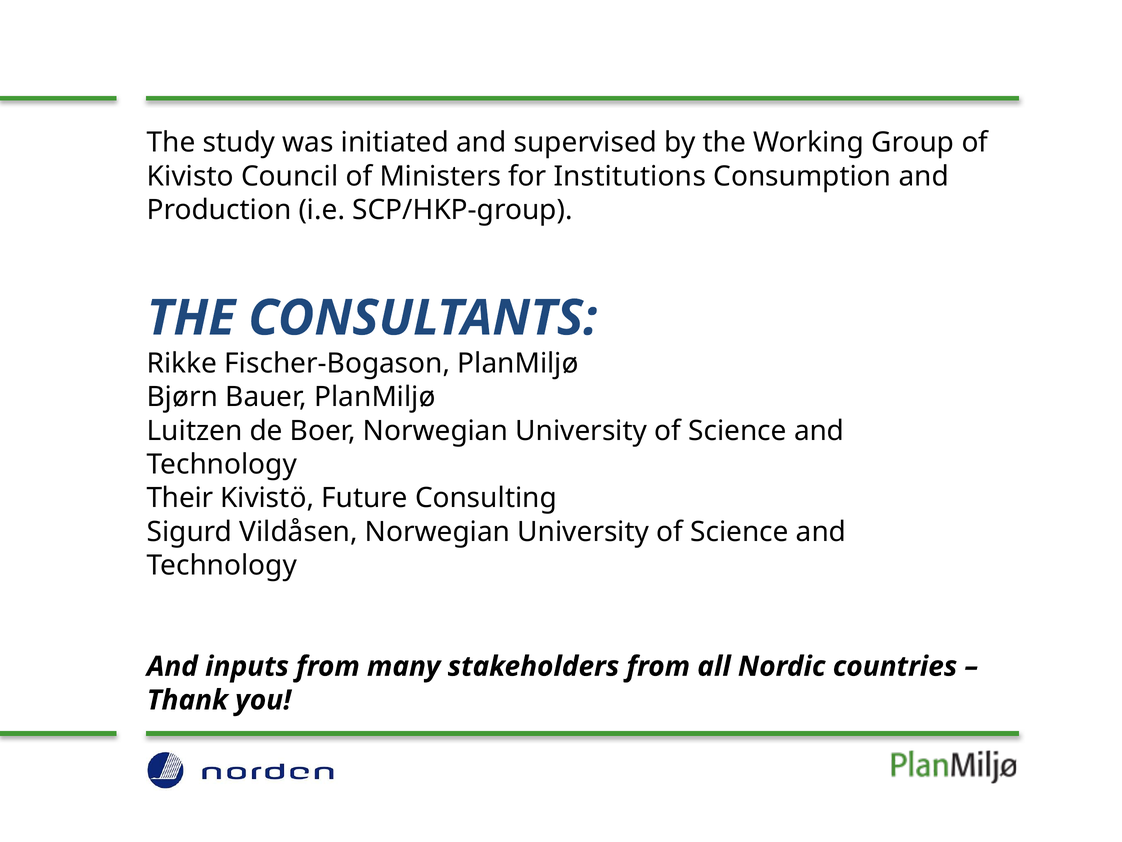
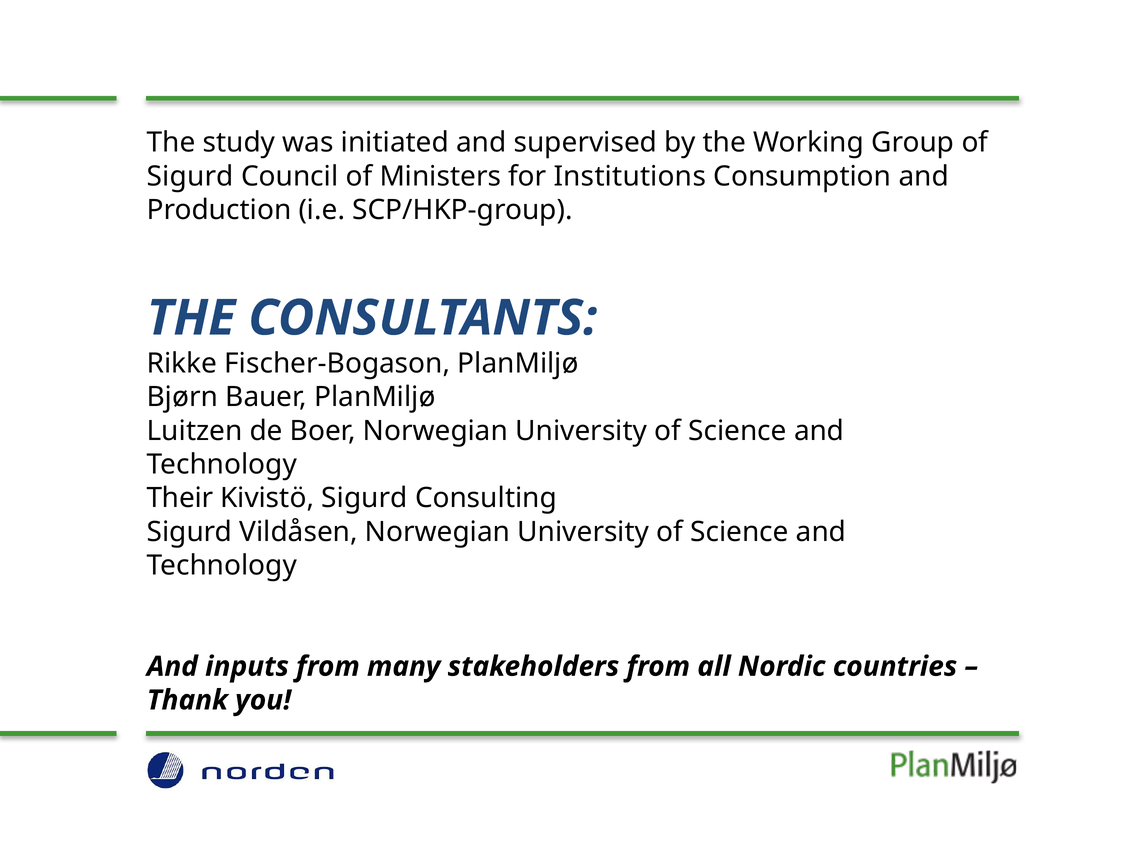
Kivisto at (190, 176): Kivisto -> Sigurd
Kivistö Future: Future -> Sigurd
